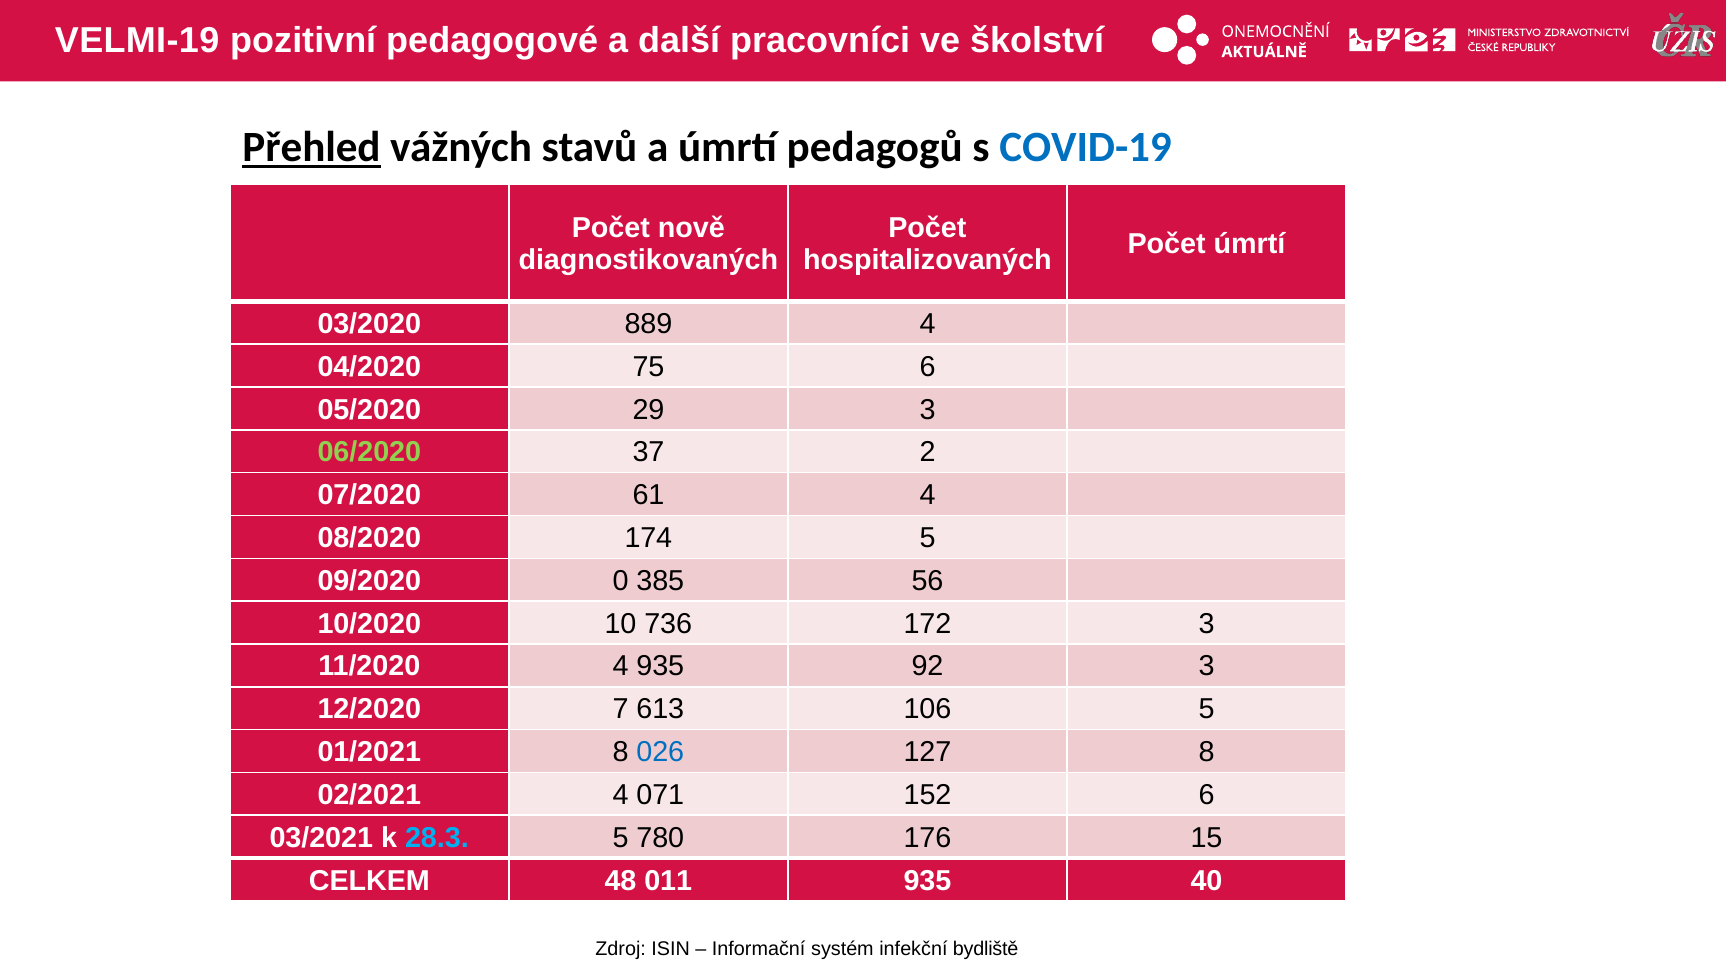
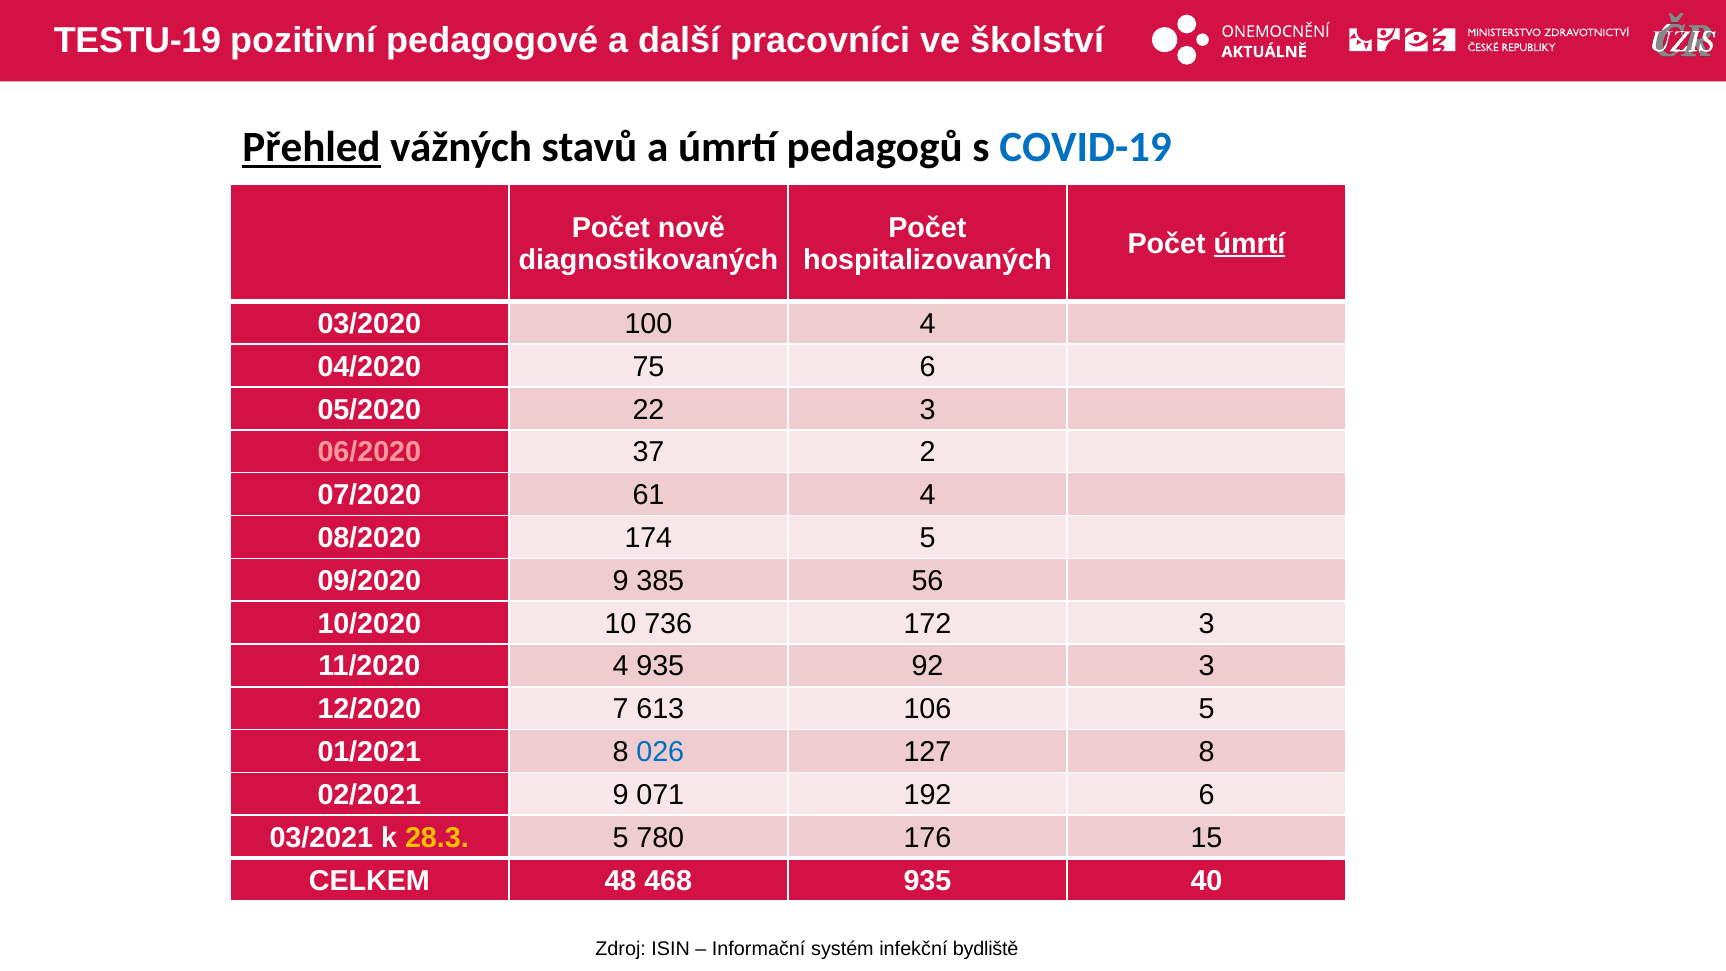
VELMI-19: VELMI-19 -> TESTU-19
úmrtí at (1250, 244) underline: none -> present
889: 889 -> 100
29: 29 -> 22
06/2020 colour: light green -> pink
09/2020 0: 0 -> 9
02/2021 4: 4 -> 9
152: 152 -> 192
28.3 colour: light blue -> yellow
011: 011 -> 468
